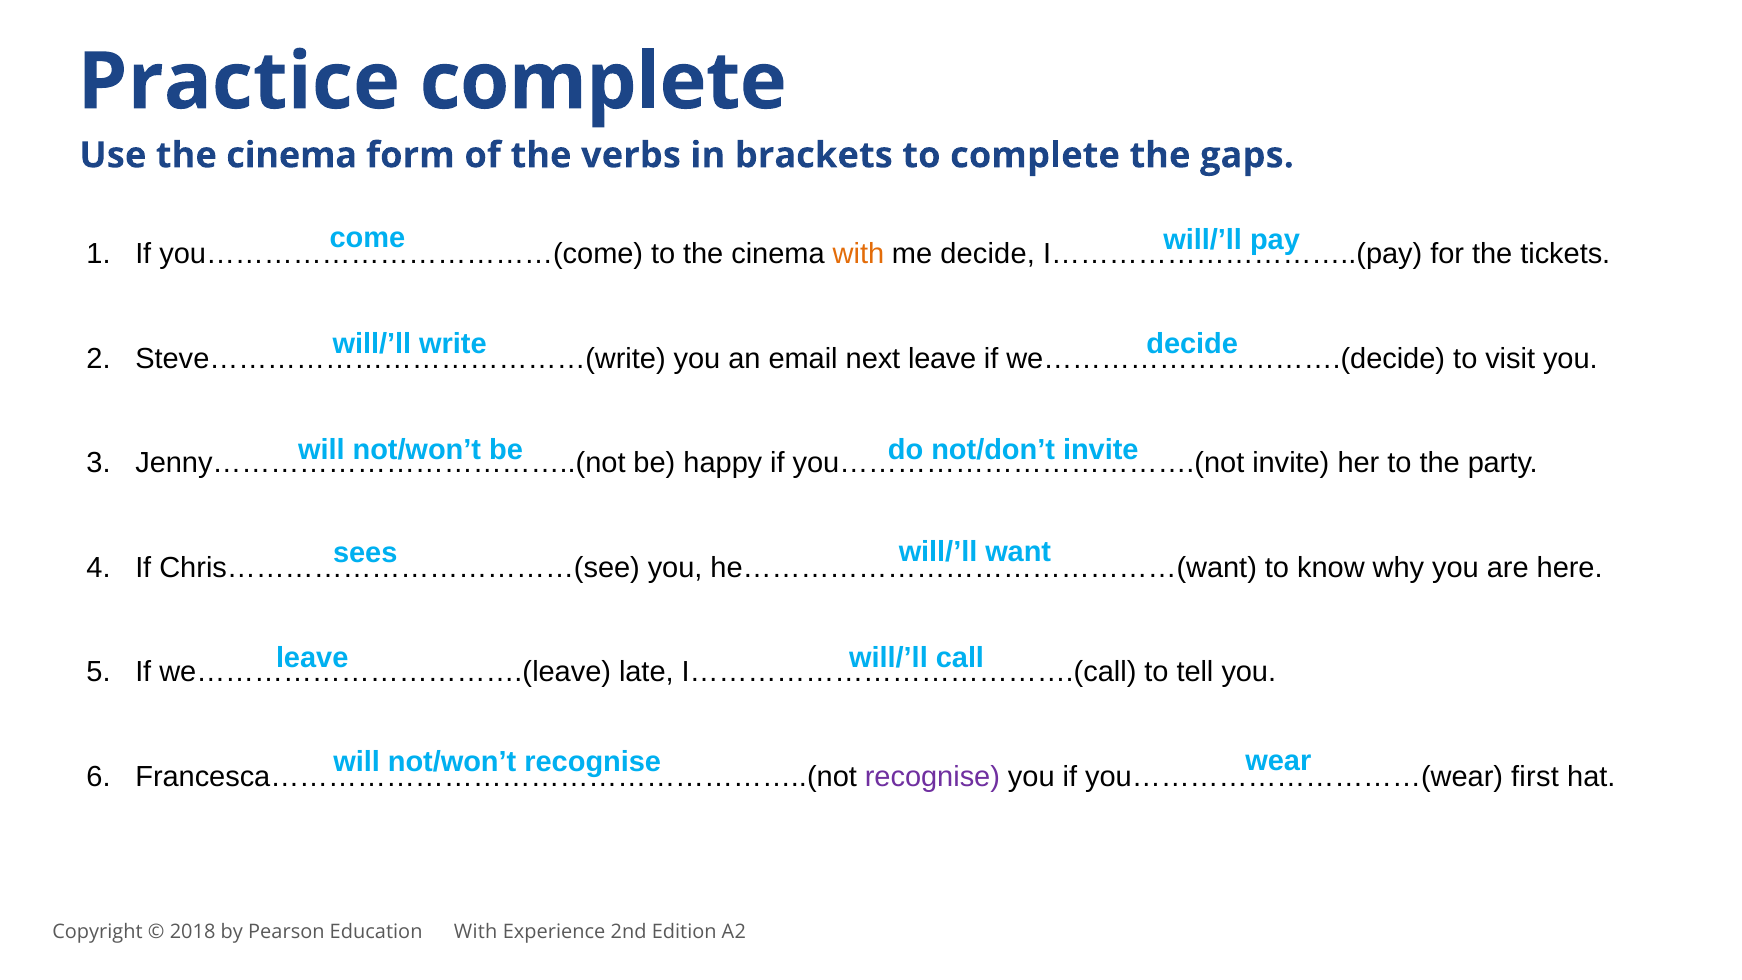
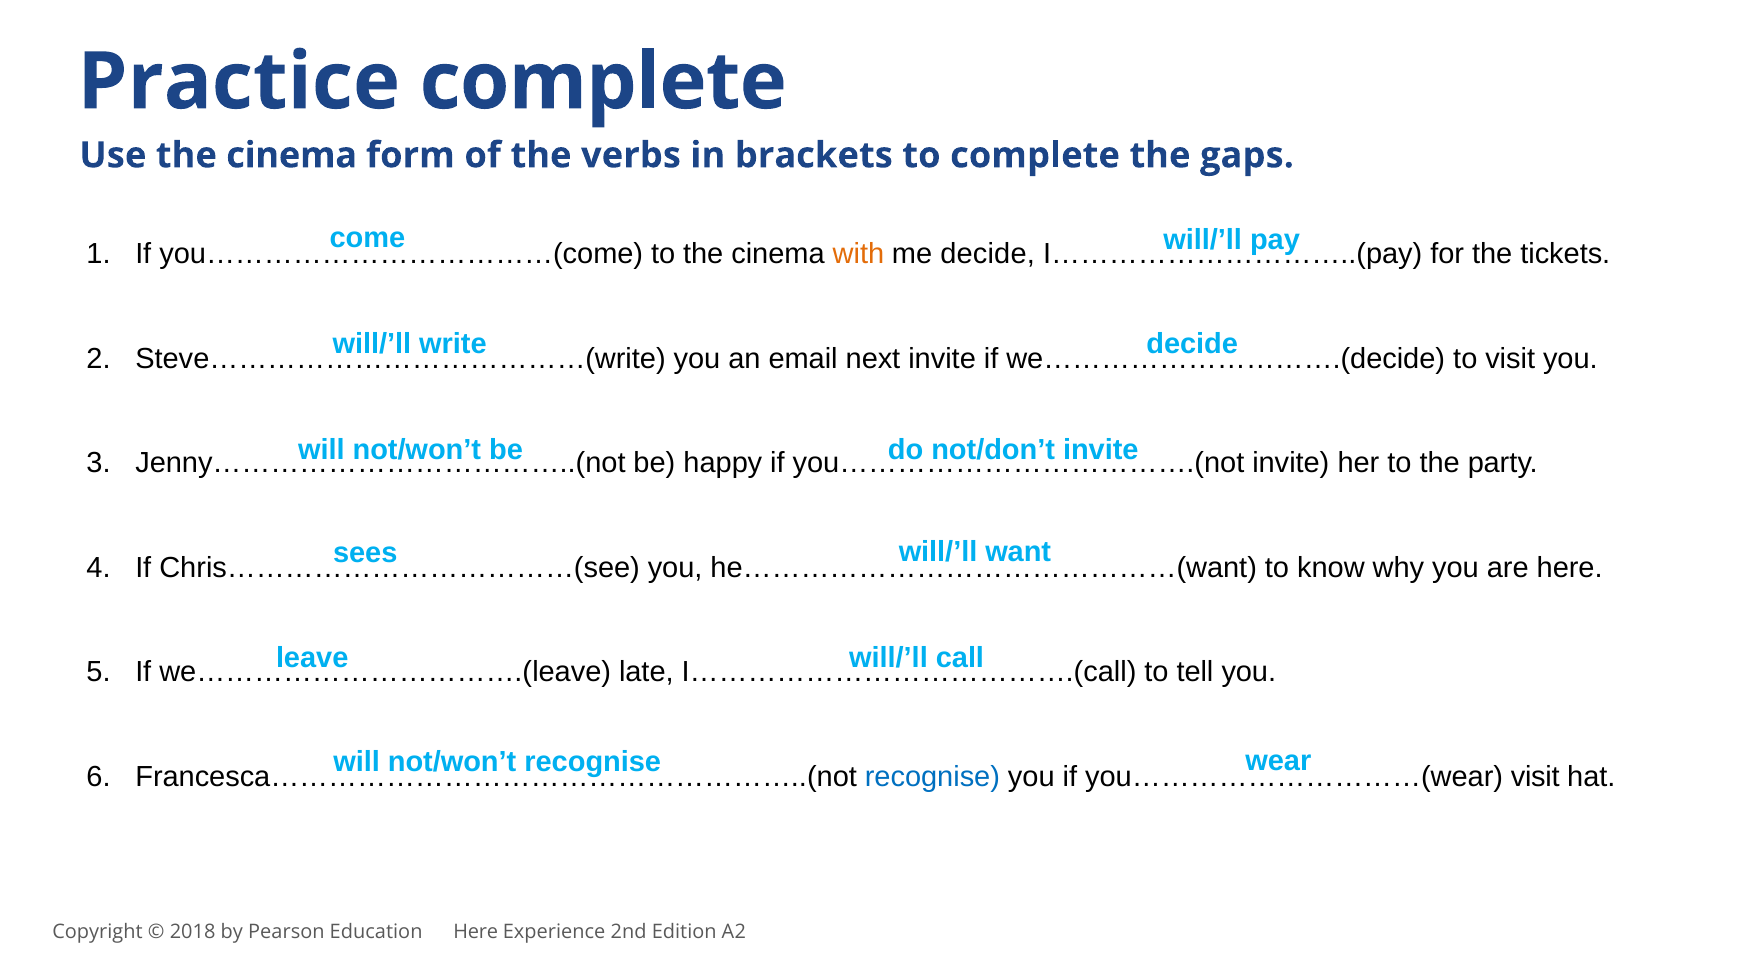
next leave: leave -> invite
recognise at (932, 777) colour: purple -> blue
first at (1535, 777): first -> visit
Education With: With -> Here
